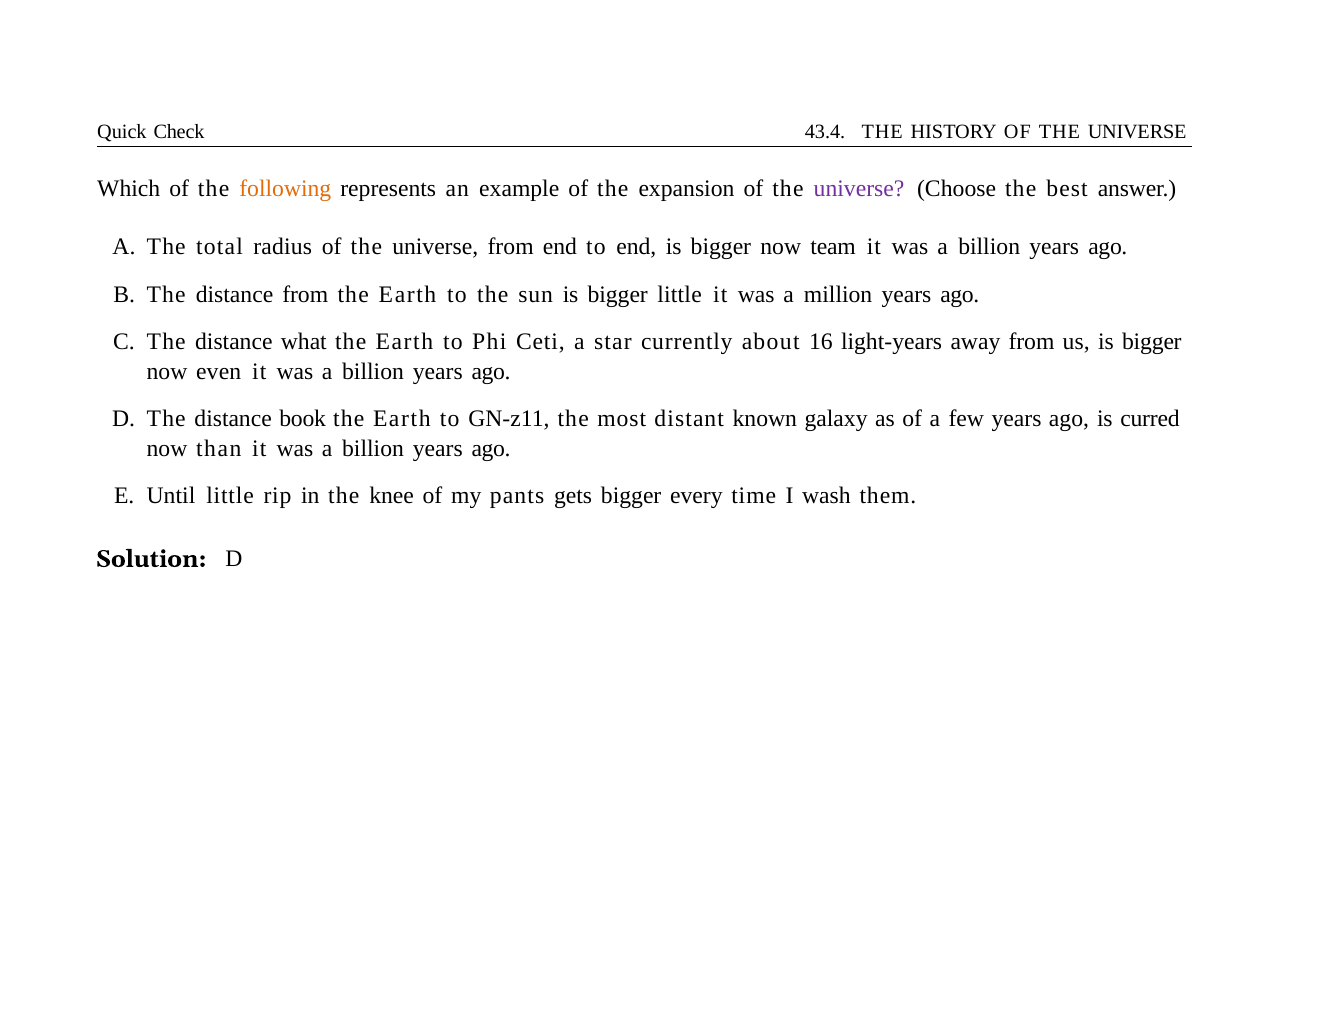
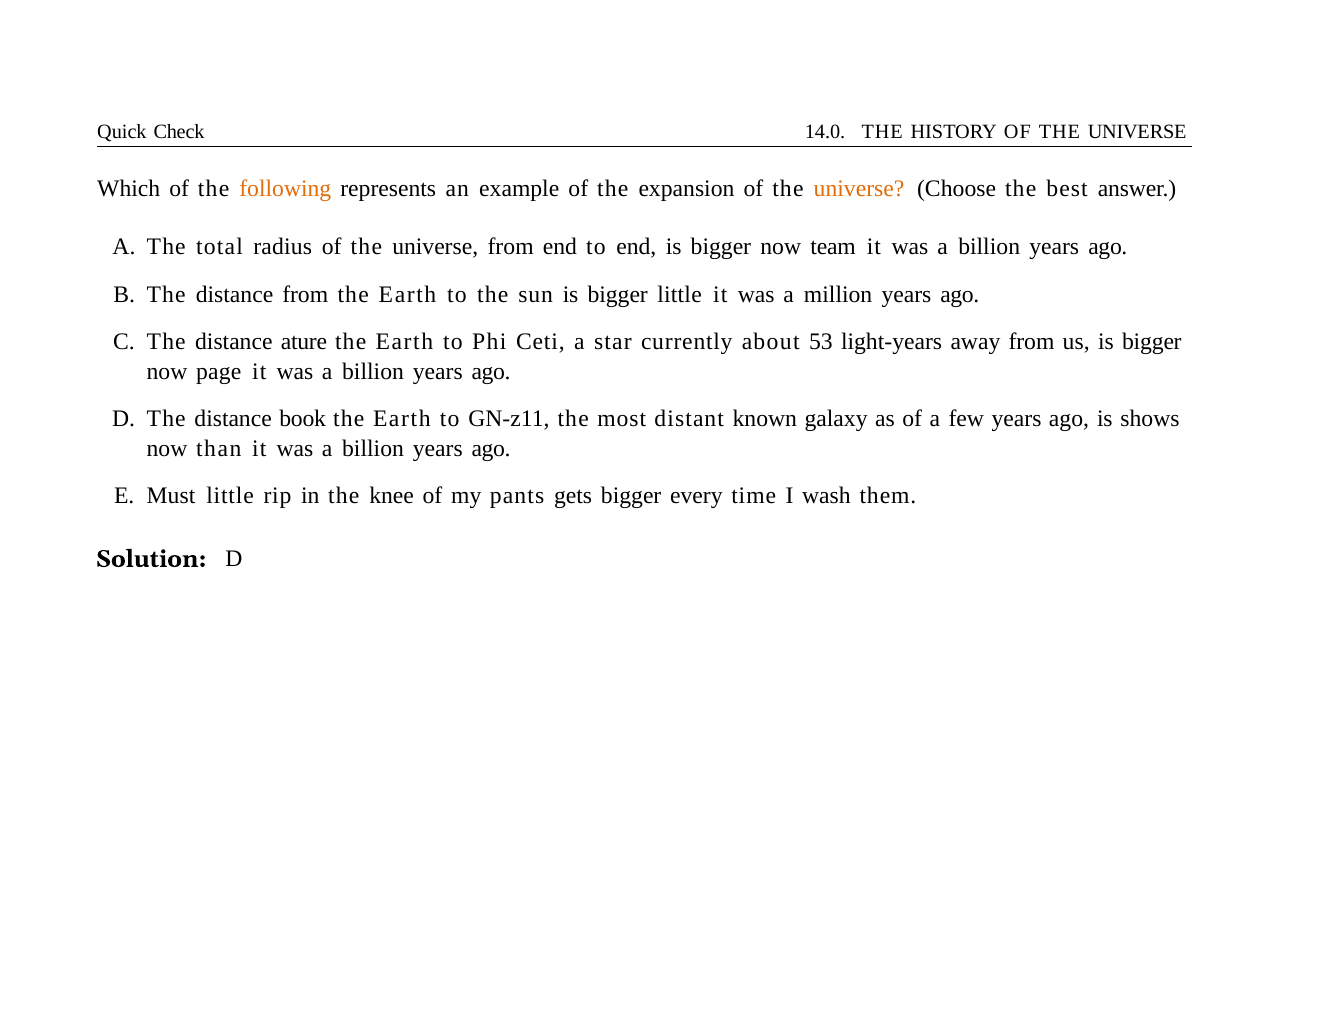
43.4: 43.4 -> 14.0
universe at (859, 189) colour: purple -> orange
what: what -> ature
16: 16 -> 53
even: even -> page
curred: curred -> shows
Until: Until -> Must
